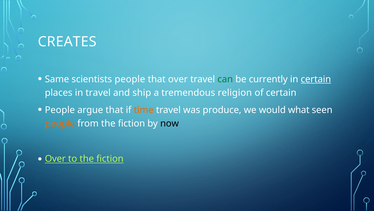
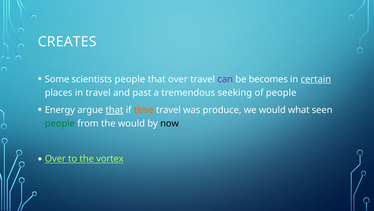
Same: Same -> Some
can colour: green -> purple
currently: currently -> becomes
ship: ship -> past
religion: religion -> seeking
of certain: certain -> people
People at (60, 110): People -> Energy
that at (114, 110) underline: none -> present
people at (60, 123) colour: orange -> green
from the fiction: fiction -> would
to the fiction: fiction -> vortex
